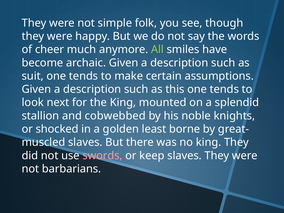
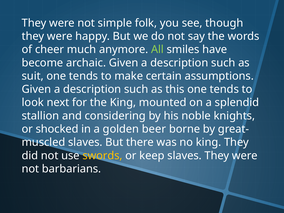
cobwebbed: cobwebbed -> considering
least: least -> beer
swords colour: pink -> yellow
